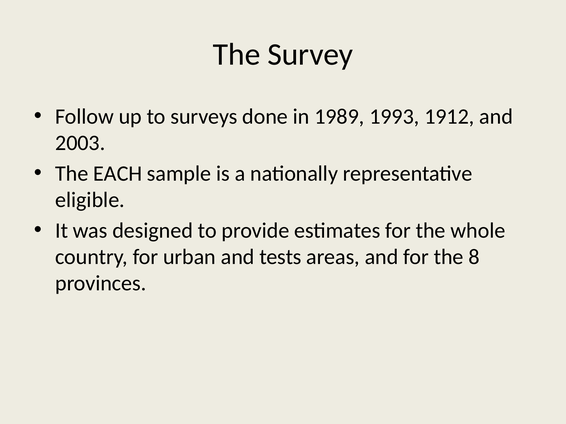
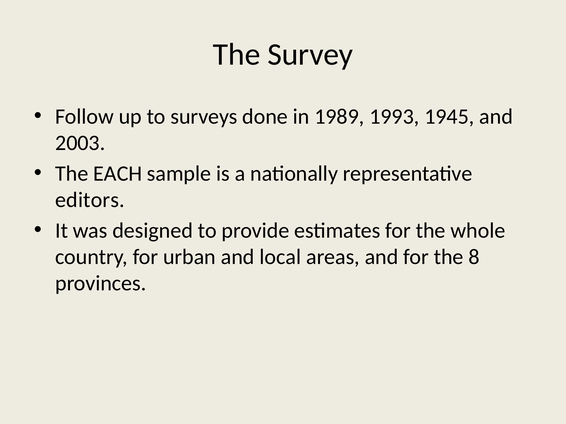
1912: 1912 -> 1945
eligible: eligible -> editors
tests: tests -> local
